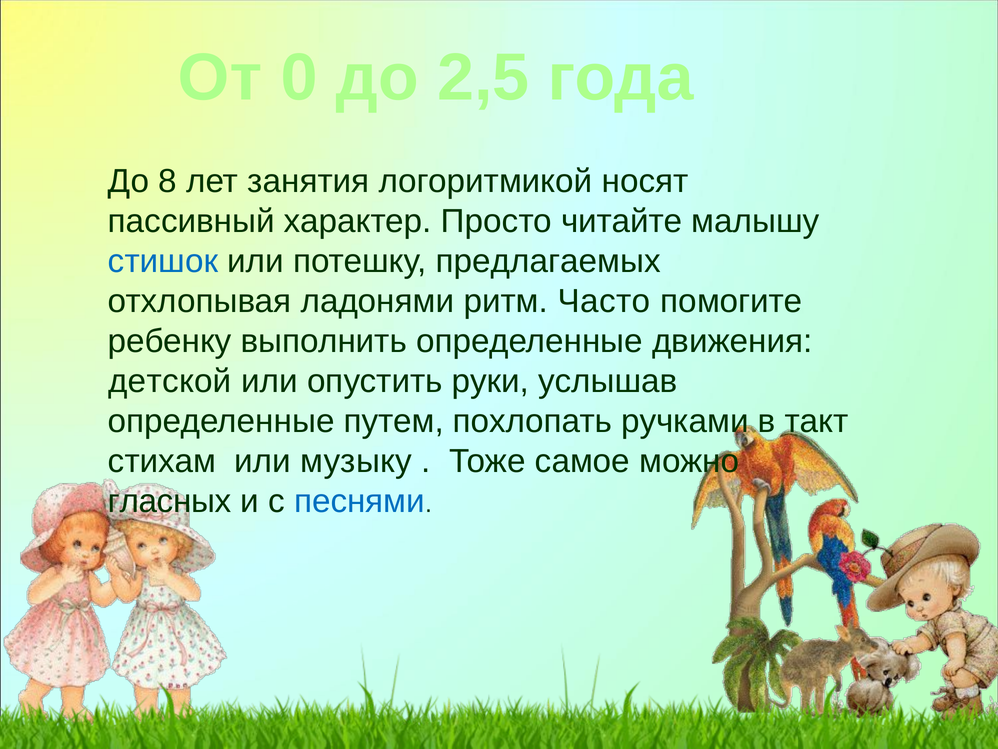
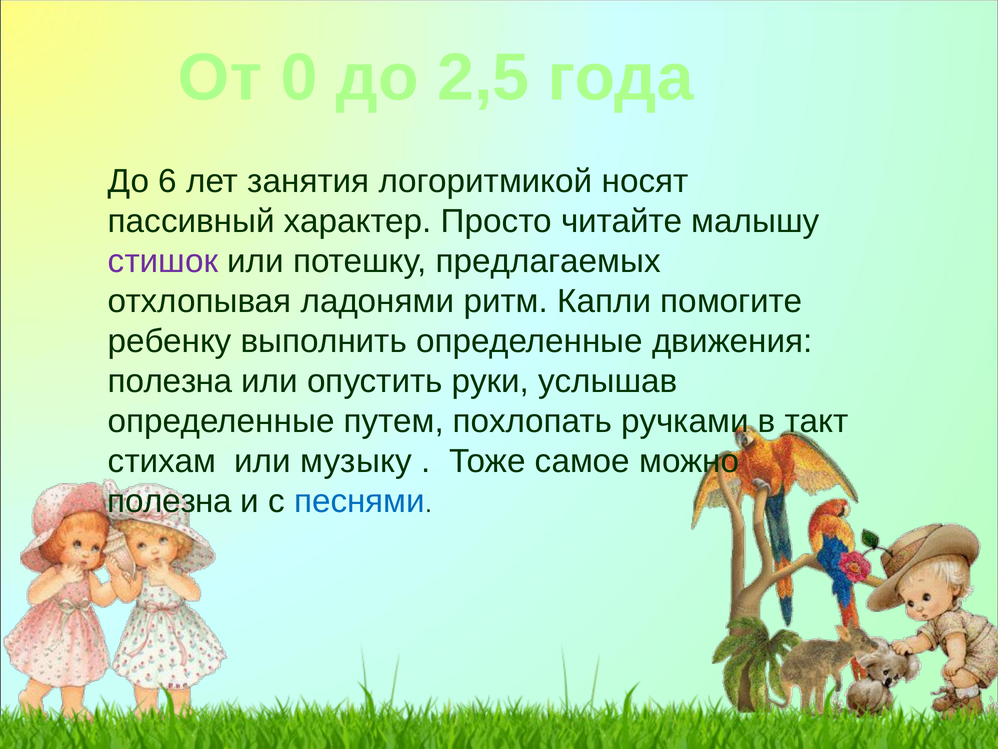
8: 8 -> 6
стишок colour: blue -> purple
Часто: Часто -> Капли
детской at (170, 381): детской -> полезна
гласных at (170, 501): гласных -> полезна
